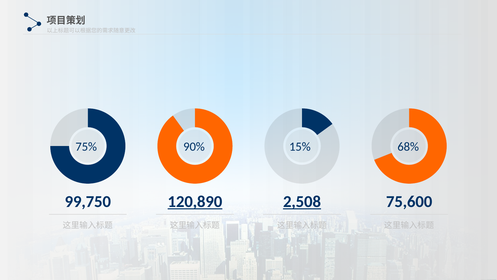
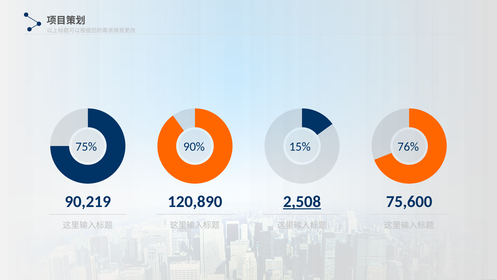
68%: 68% -> 76%
99,750: 99,750 -> 90,219
120,890 underline: present -> none
